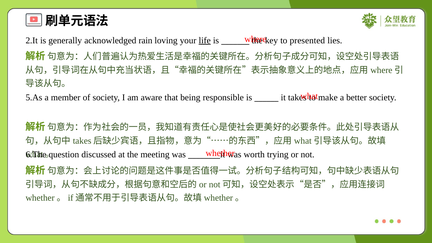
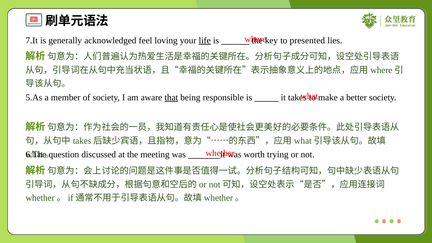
2.It: 2.It -> 7.It
rain: rain -> feel
that underline: none -> present
